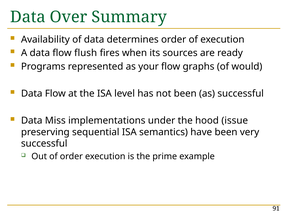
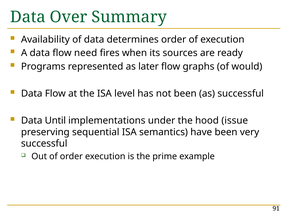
flush: flush -> need
your: your -> later
Miss: Miss -> Until
